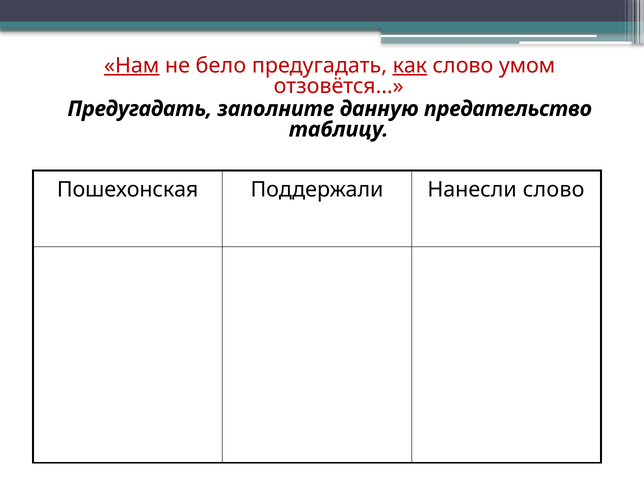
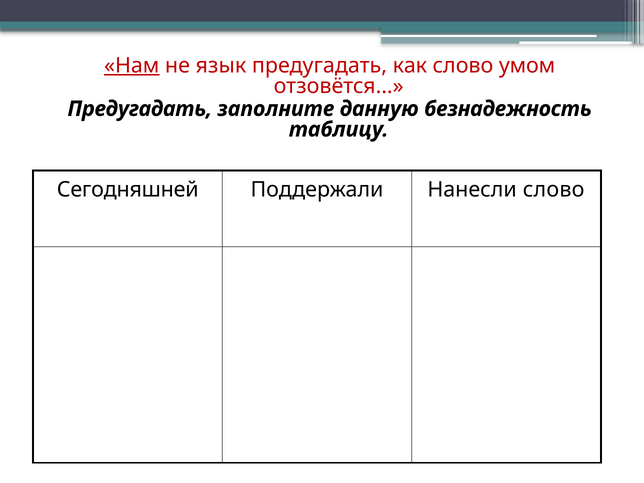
бело: бело -> язык
как underline: present -> none
предательство: предательство -> безнадежность
Пошехонская: Пошехонская -> Сегодняшней
